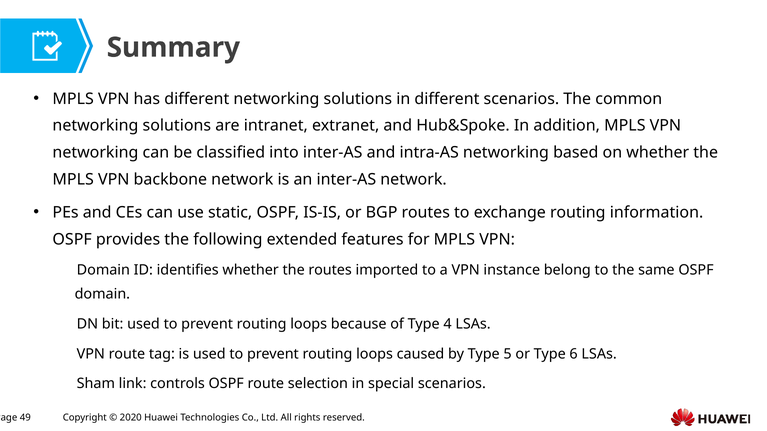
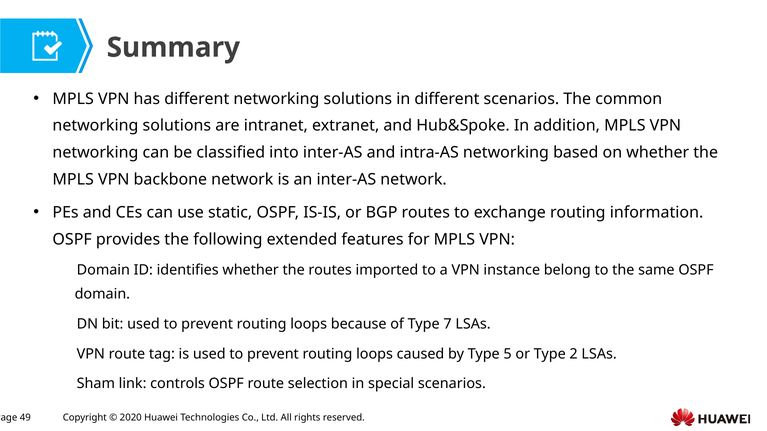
4: 4 -> 7
6: 6 -> 2
